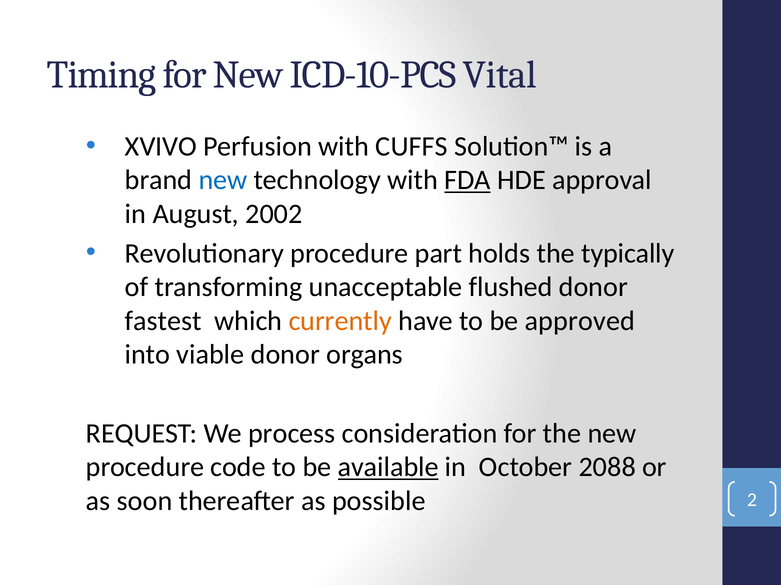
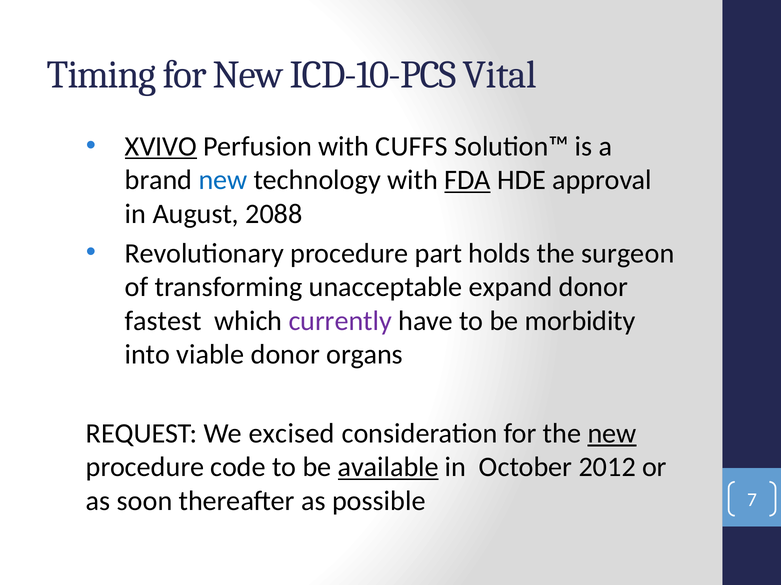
XVIVO underline: none -> present
2002: 2002 -> 2088
typically: typically -> surgeon
flushed: flushed -> expand
currently colour: orange -> purple
approved: approved -> morbidity
process: process -> excised
new at (612, 434) underline: none -> present
2088: 2088 -> 2012
2: 2 -> 7
